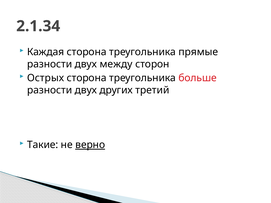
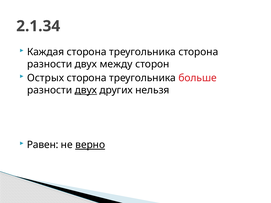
треугольника прямые: прямые -> сторона
двух at (86, 90) underline: none -> present
третий: третий -> нельзя
Такие: Такие -> Равен
